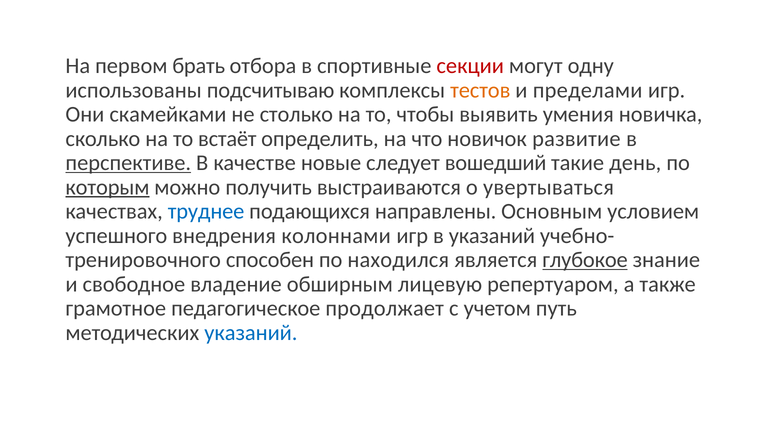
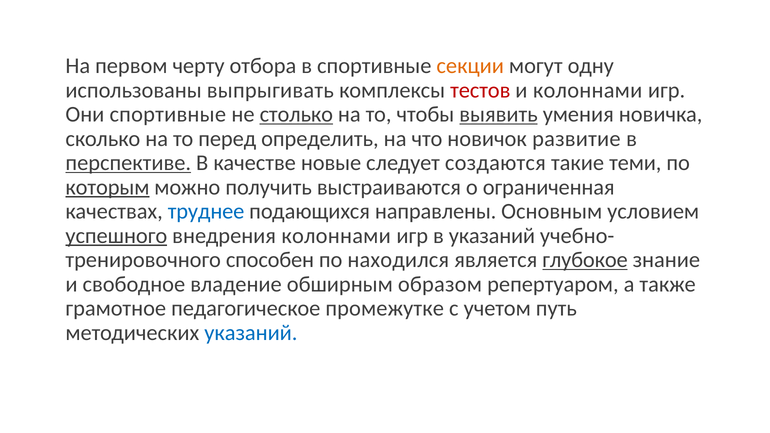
брать: брать -> черту
секции colour: red -> orange
подсчитываю: подсчитываю -> выпрыгивать
тестов colour: orange -> red
и пределами: пределами -> колоннами
Они скамейками: скамейками -> спортивные
столько underline: none -> present
выявить underline: none -> present
встаёт: встаёт -> перед
вошедший: вошедший -> создаются
день: день -> теми
увертываться: увертываться -> ограниченная
успешного underline: none -> present
лицевую: лицевую -> образом
продолжает: продолжает -> промежутке
